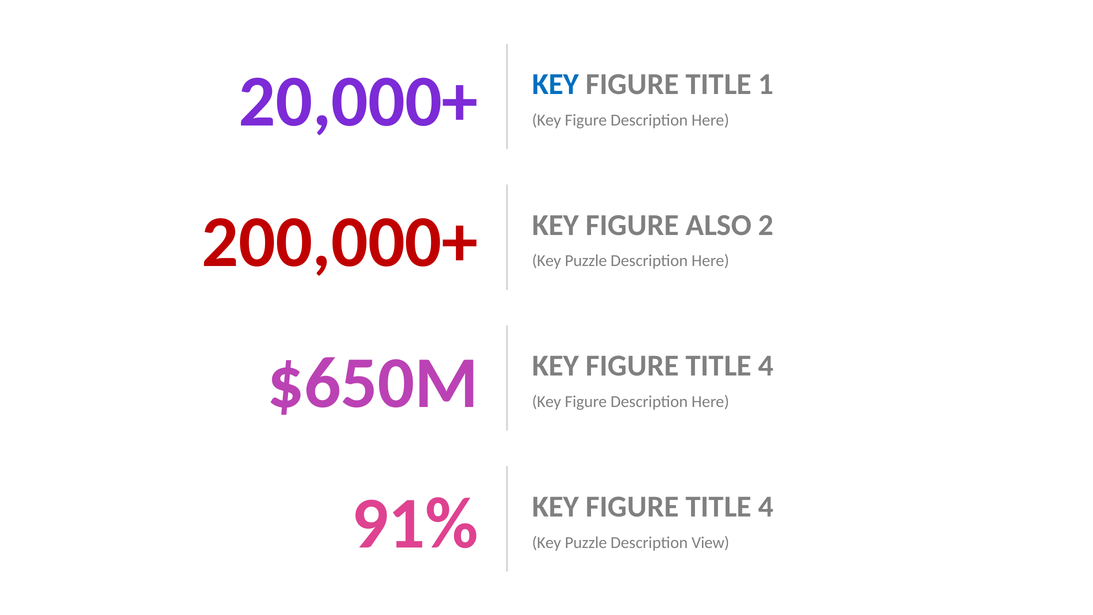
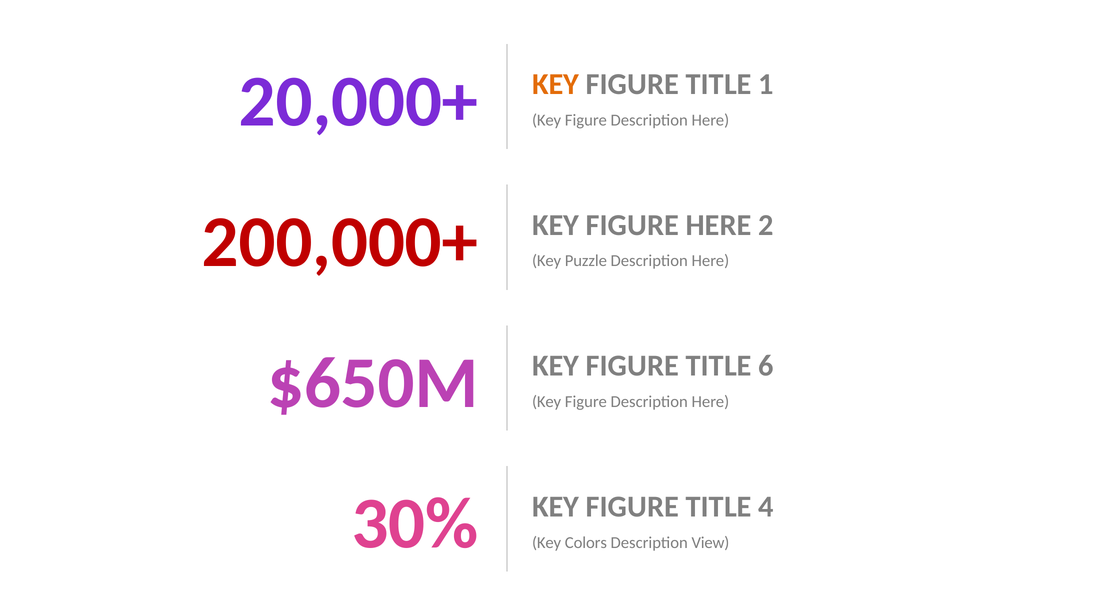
KEY at (556, 84) colour: blue -> orange
FIGURE ALSO: ALSO -> HERE
4 at (766, 366): 4 -> 6
91%: 91% -> 30%
Puzzle at (586, 542): Puzzle -> Colors
